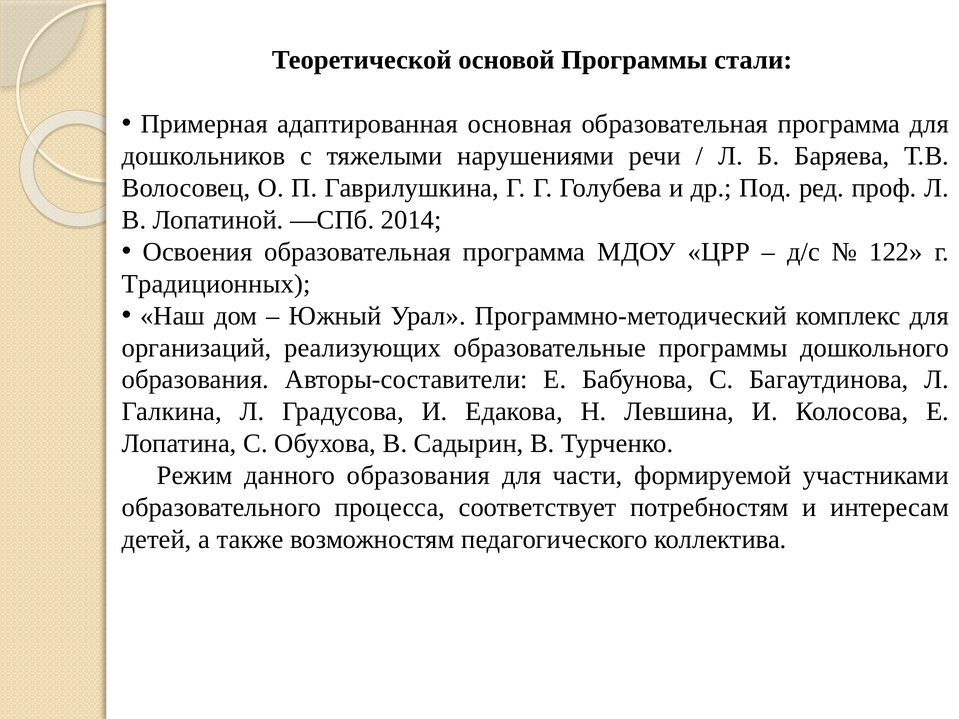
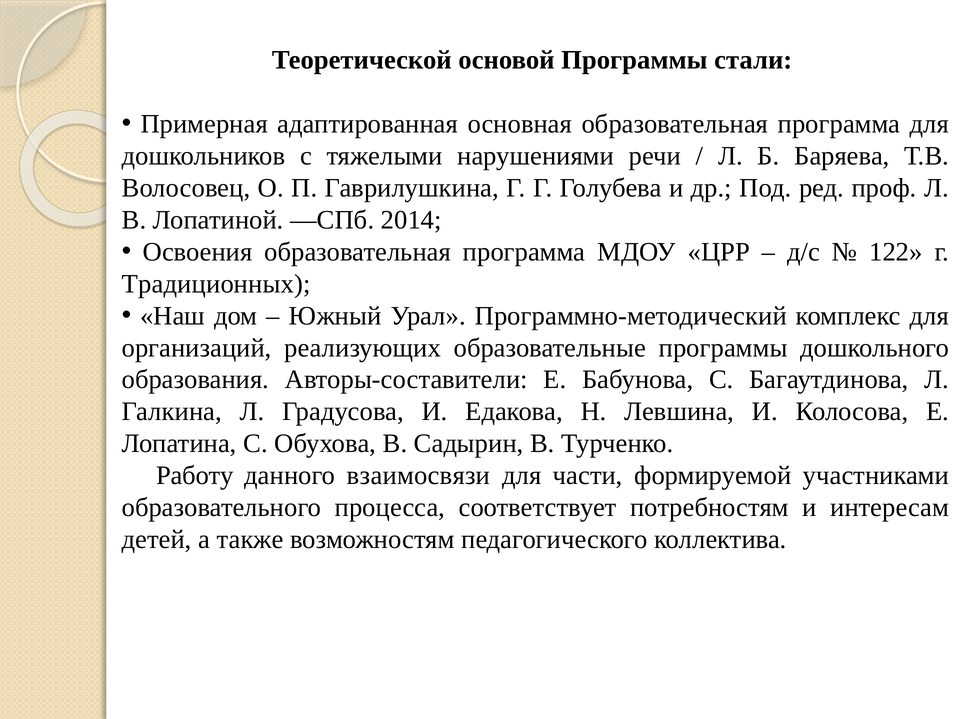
Режим: Режим -> Работу
данного образования: образования -> взаимосвязи
